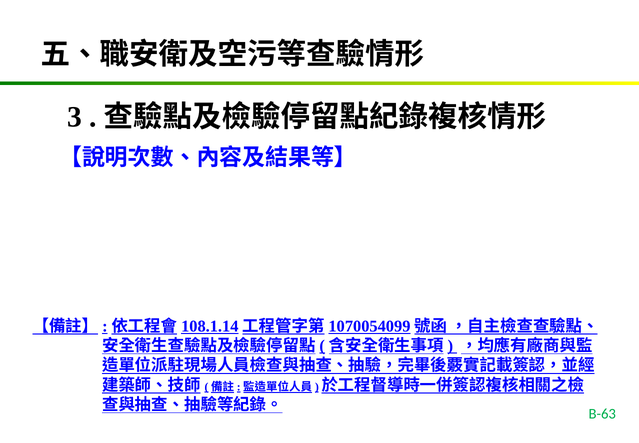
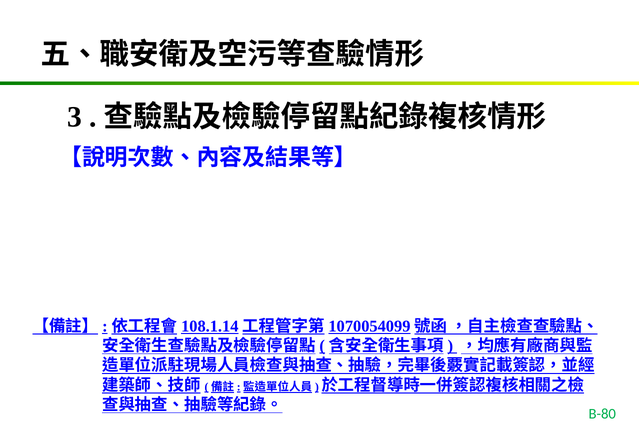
B-63: B-63 -> B-80
